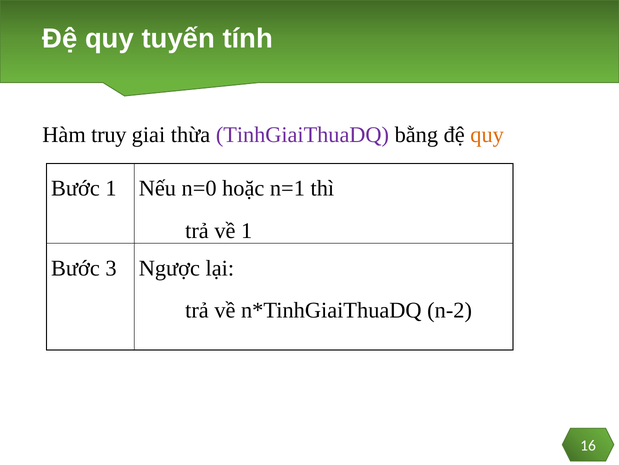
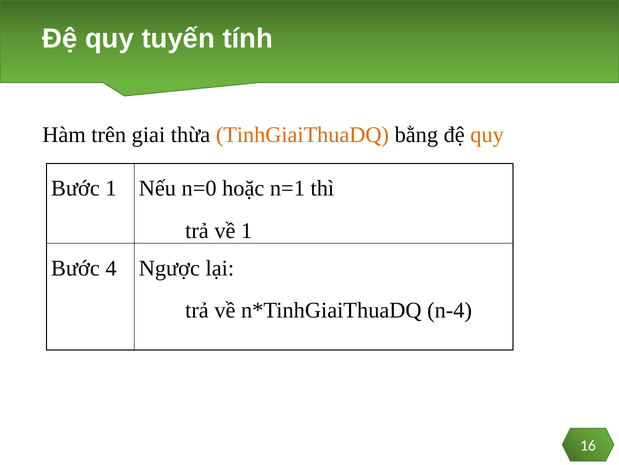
truy: truy -> trên
TinhGiaiThuaDQ colour: purple -> orange
3: 3 -> 4
n-2: n-2 -> n-4
